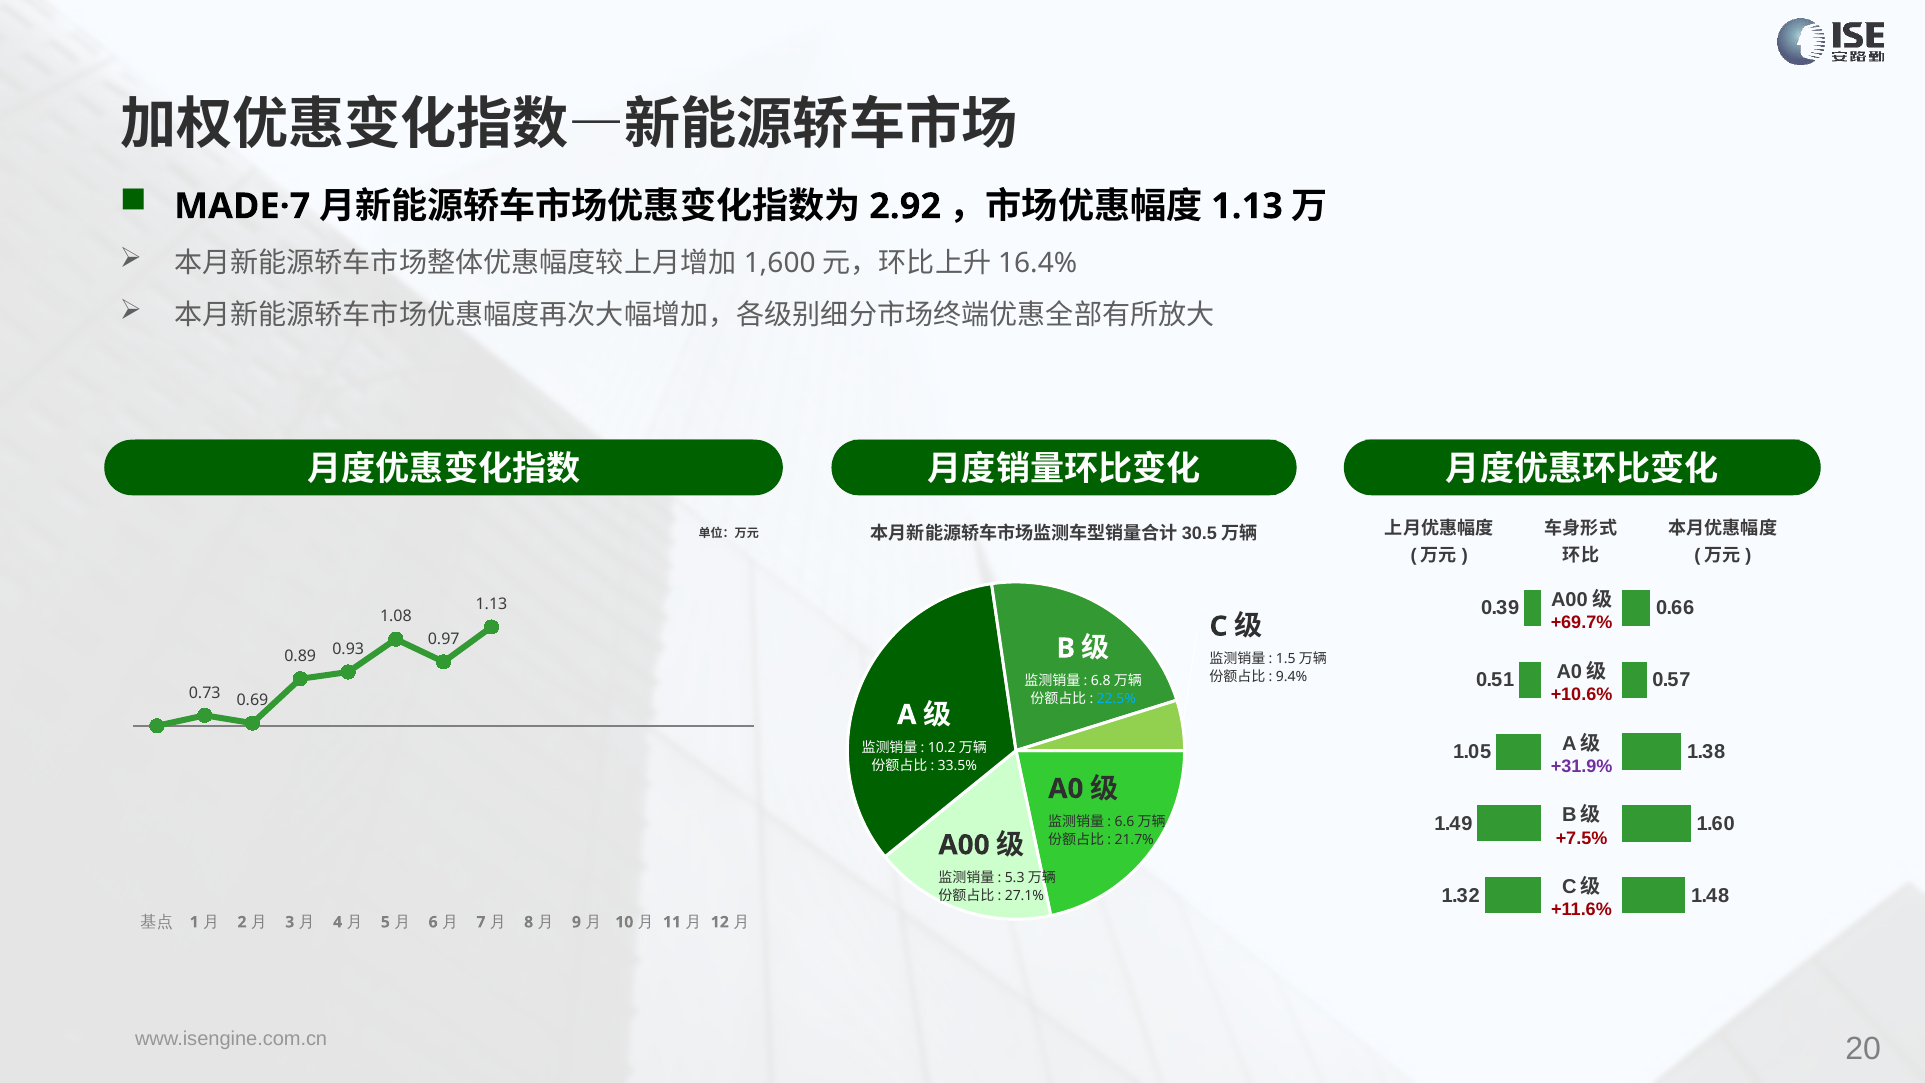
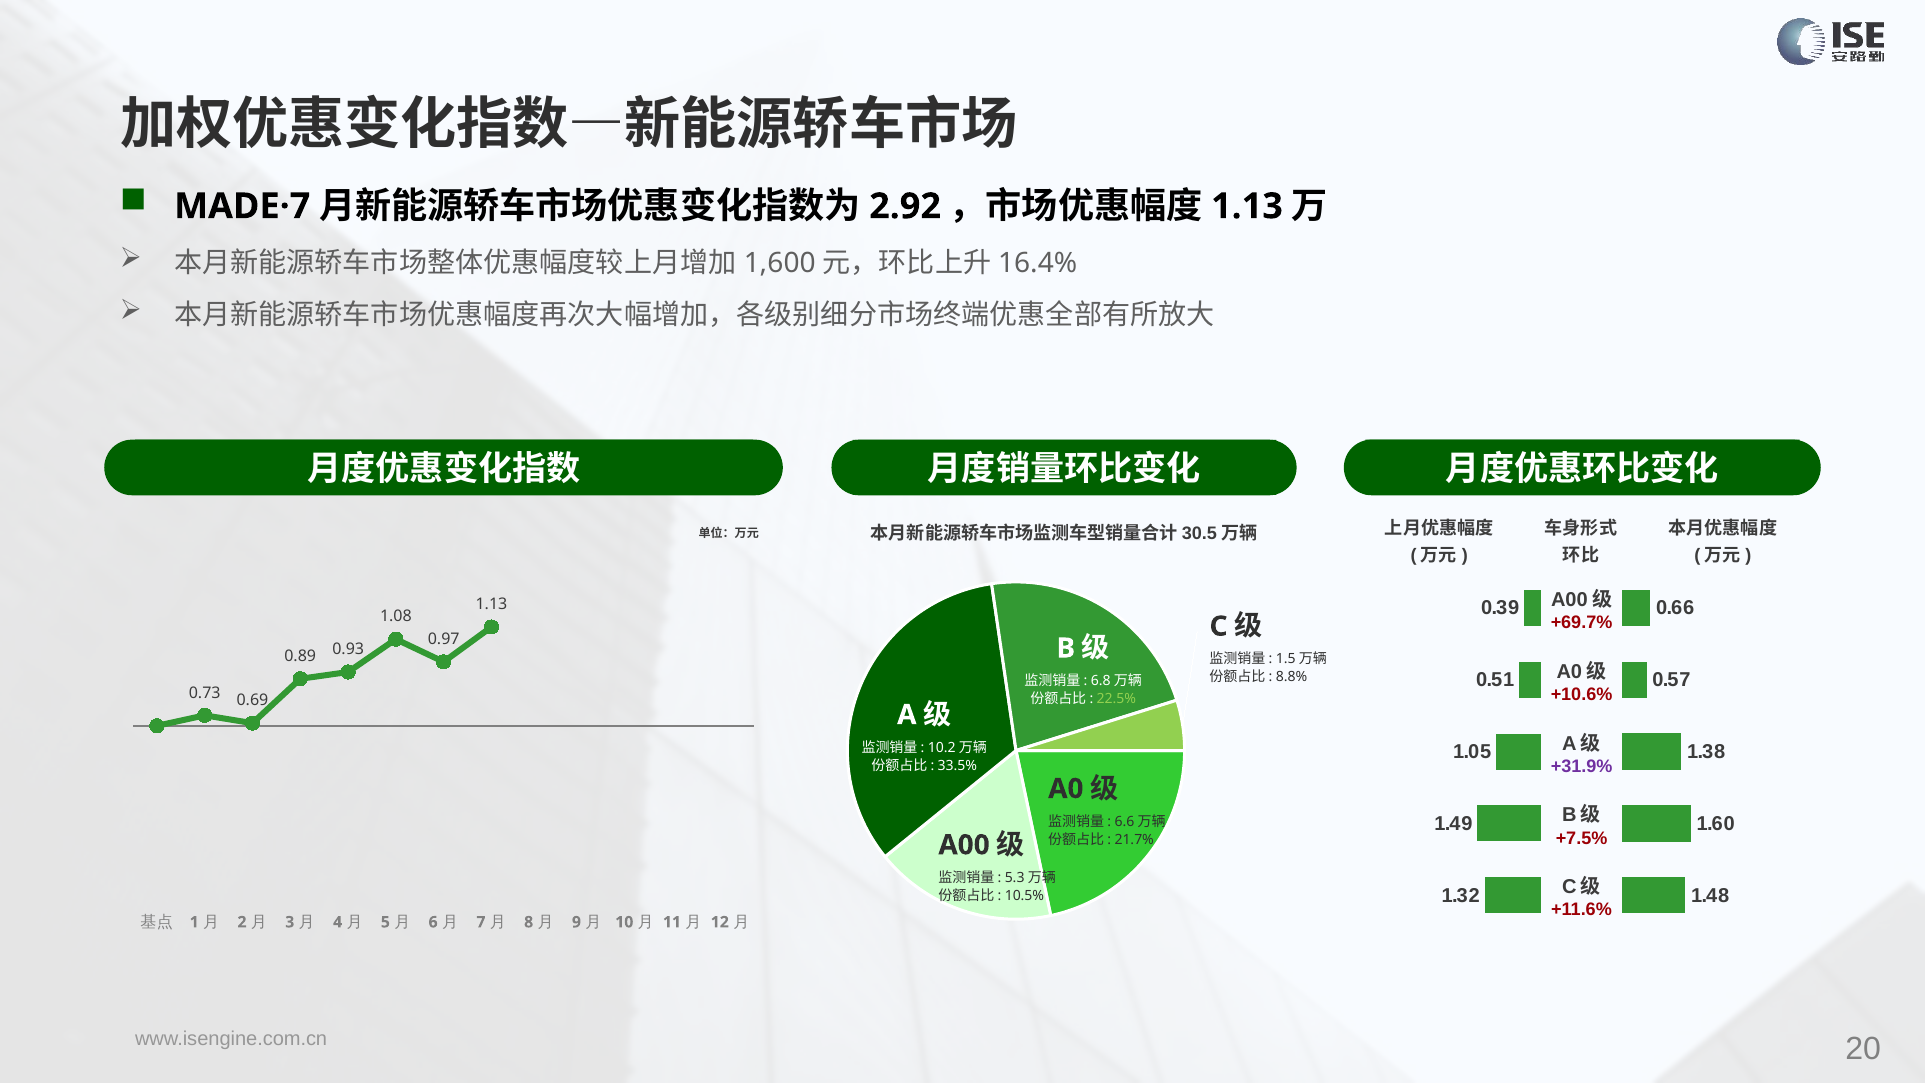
9.4%: 9.4% -> 8.8%
22.5% colour: light blue -> light green
27.1%: 27.1% -> 10.5%
